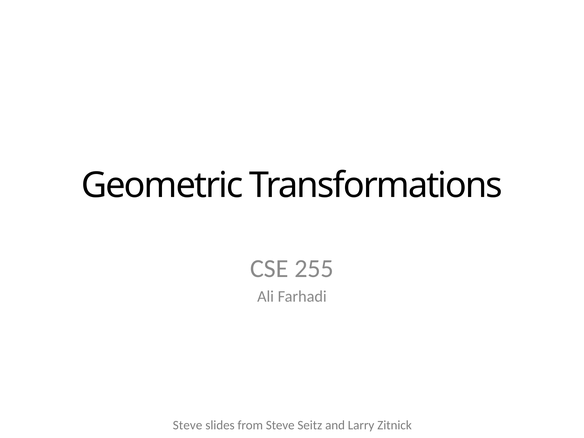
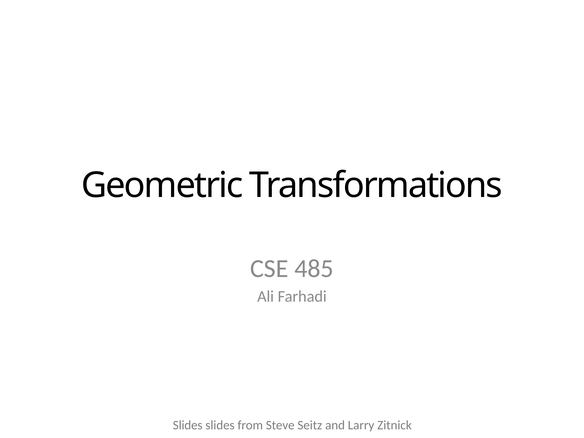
255: 255 -> 485
Steve at (188, 425): Steve -> Slides
